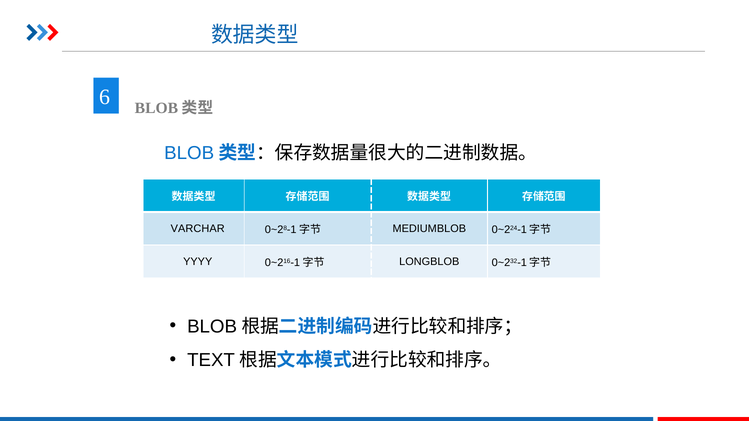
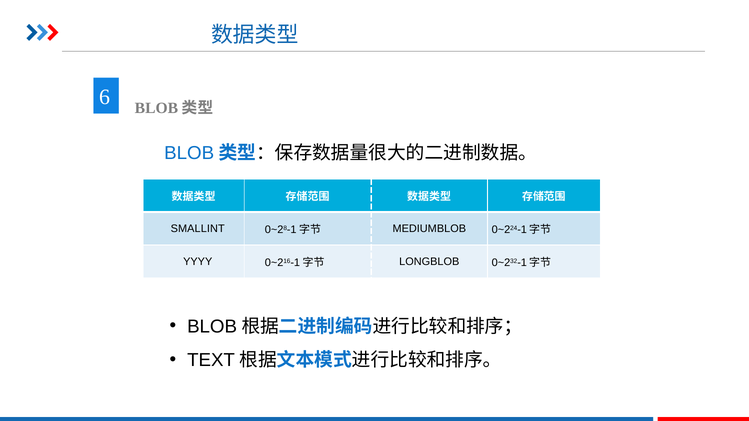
VARCHAR: VARCHAR -> SMALLINT
